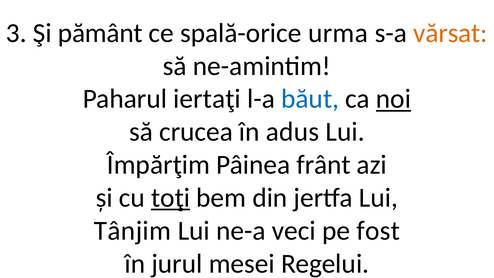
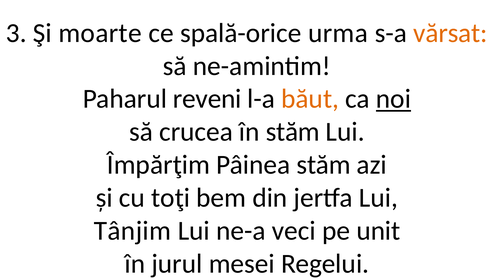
pământ: pământ -> moarte
iertaţi: iertaţi -> reveni
băut colour: blue -> orange
în adus: adus -> stăm
Pâinea frânt: frânt -> stăm
toţi underline: present -> none
fost: fost -> unit
